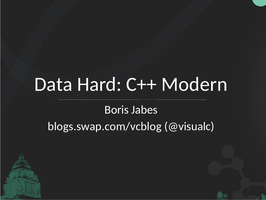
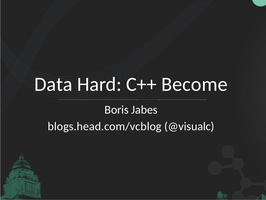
Modern: Modern -> Become
blogs.swap.com/vcblog: blogs.swap.com/vcblog -> blogs.head.com/vcblog
